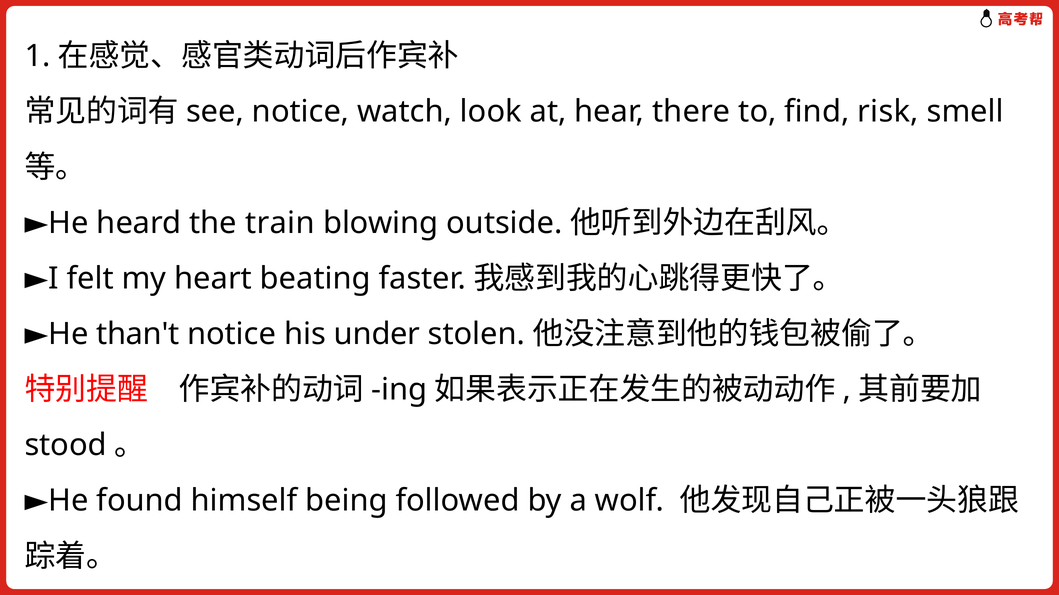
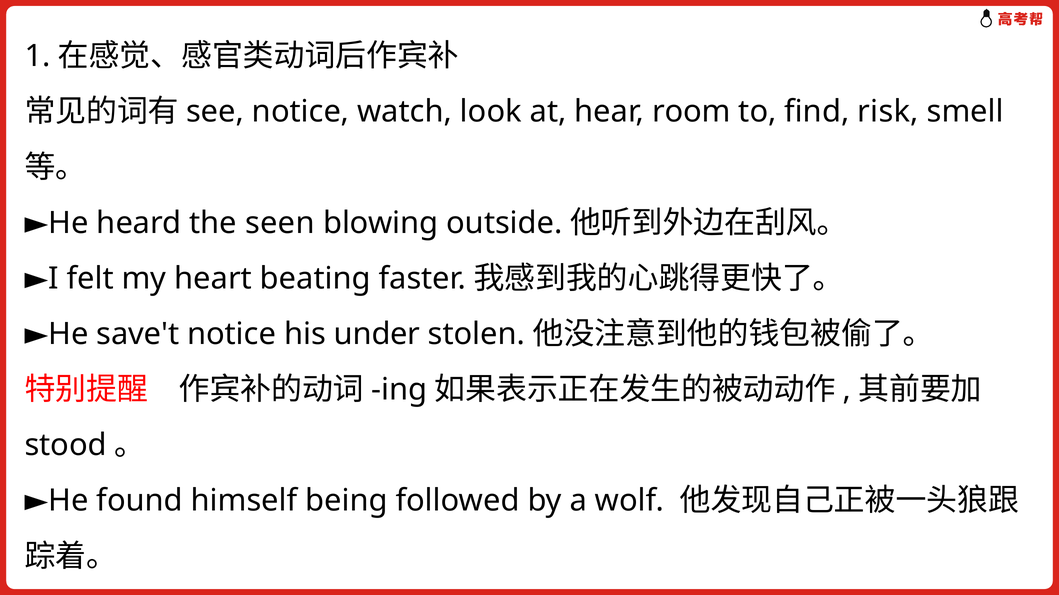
there: there -> room
train: train -> seen
than't: than't -> save't
